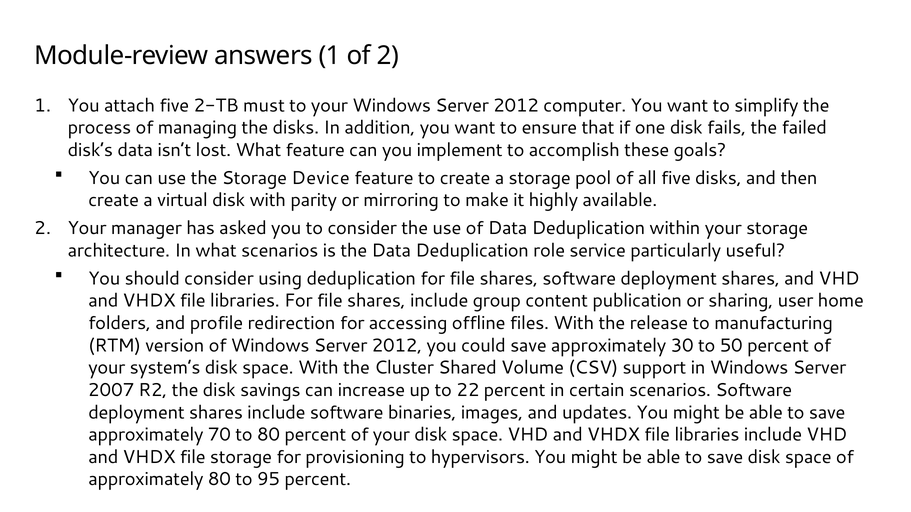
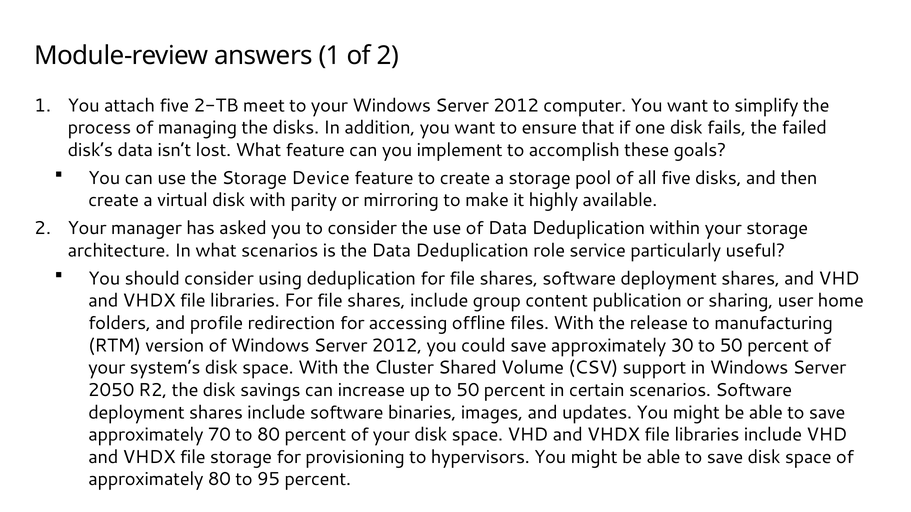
must: must -> meet
2007: 2007 -> 2050
up to 22: 22 -> 50
